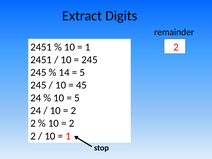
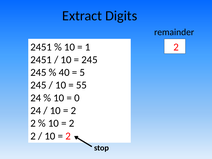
14: 14 -> 40
45: 45 -> 55
5 at (77, 98): 5 -> 0
1 at (68, 136): 1 -> 2
